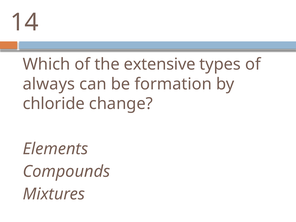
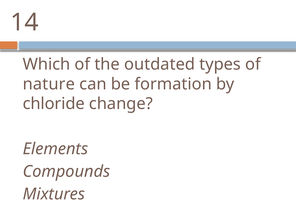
extensive: extensive -> outdated
always: always -> nature
